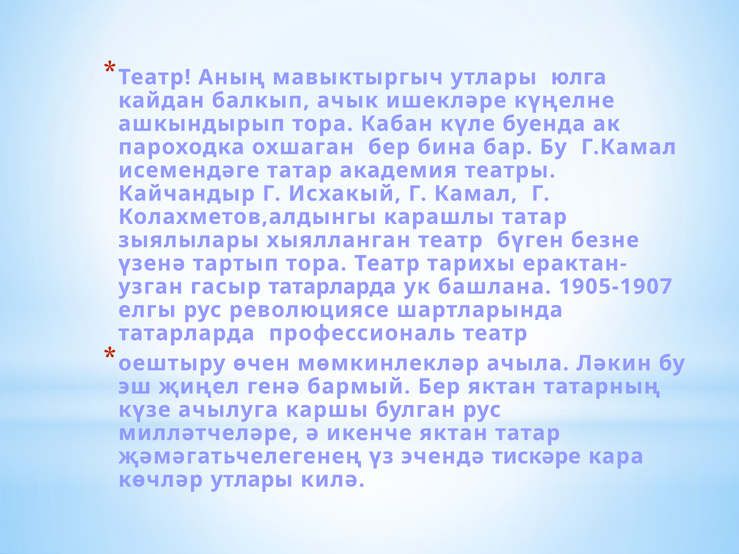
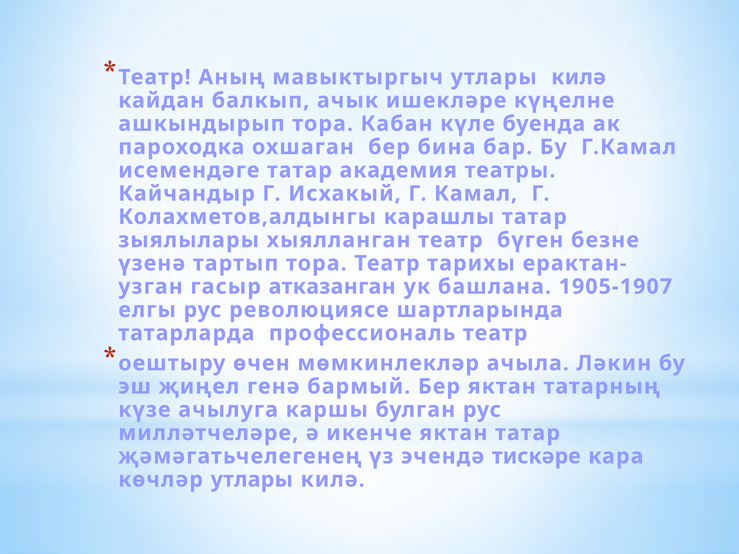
мавыктыргыч утлары юлга: юлга -> килә
гасыр татарларда: татарларда -> атказанган
